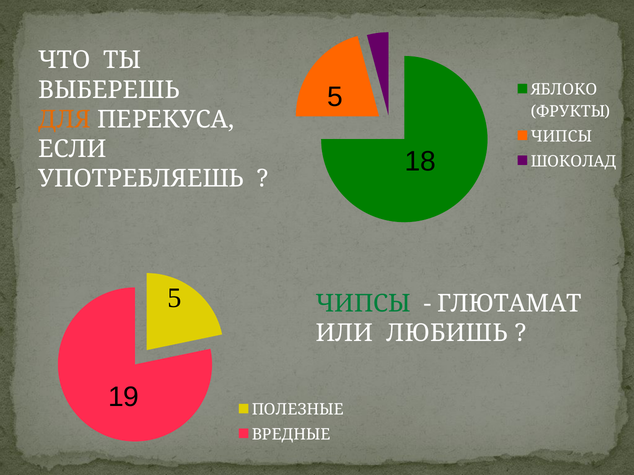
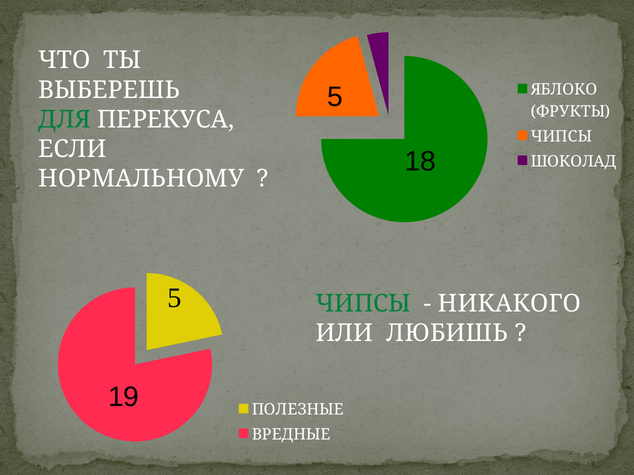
ДЛЯ colour: orange -> green
УПОТРЕБЛЯЕШЬ: УПОТРЕБЛЯЕШЬ -> НОРМАЛЬНОМУ
ГЛЮТАМАТ: ГЛЮТАМАТ -> НИКАКОГО
